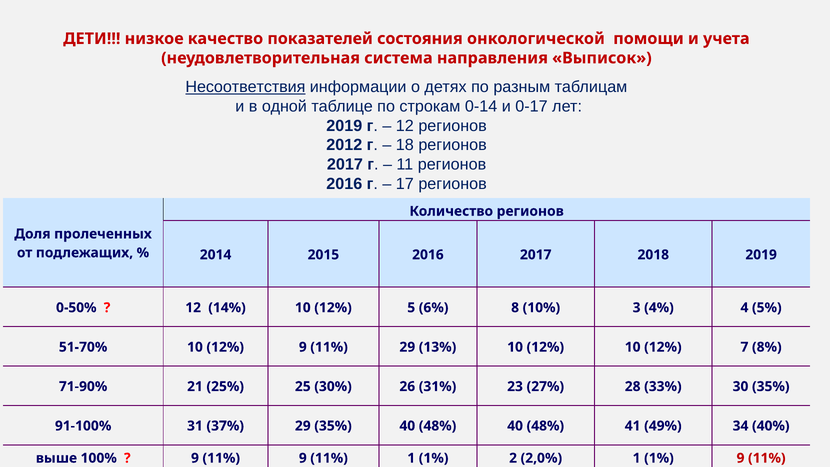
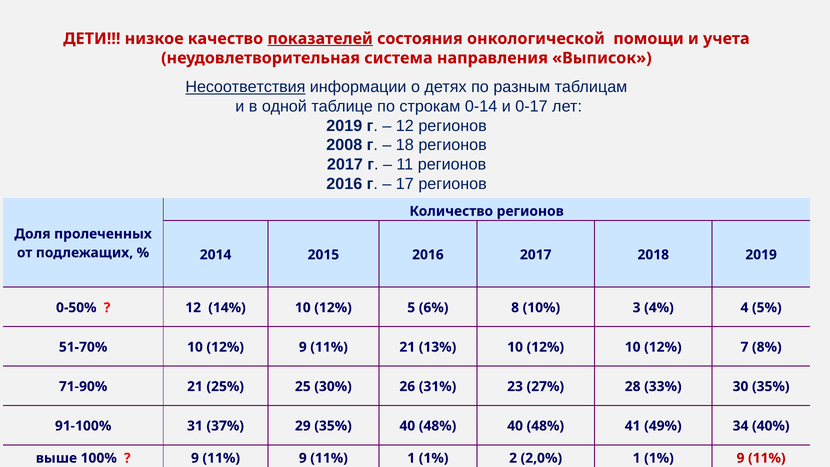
показателей underline: none -> present
2012: 2012 -> 2008
11% 29: 29 -> 21
